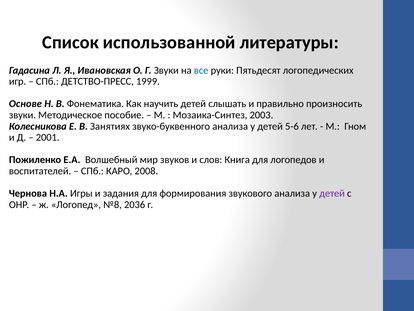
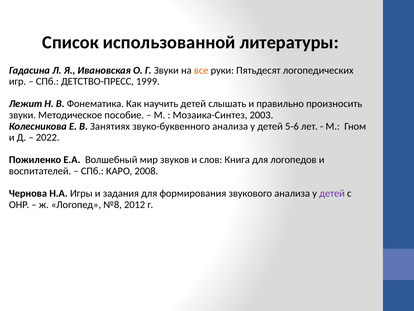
все colour: blue -> orange
Основе: Основе -> Лежит
2001: 2001 -> 2022
2036: 2036 -> 2012
